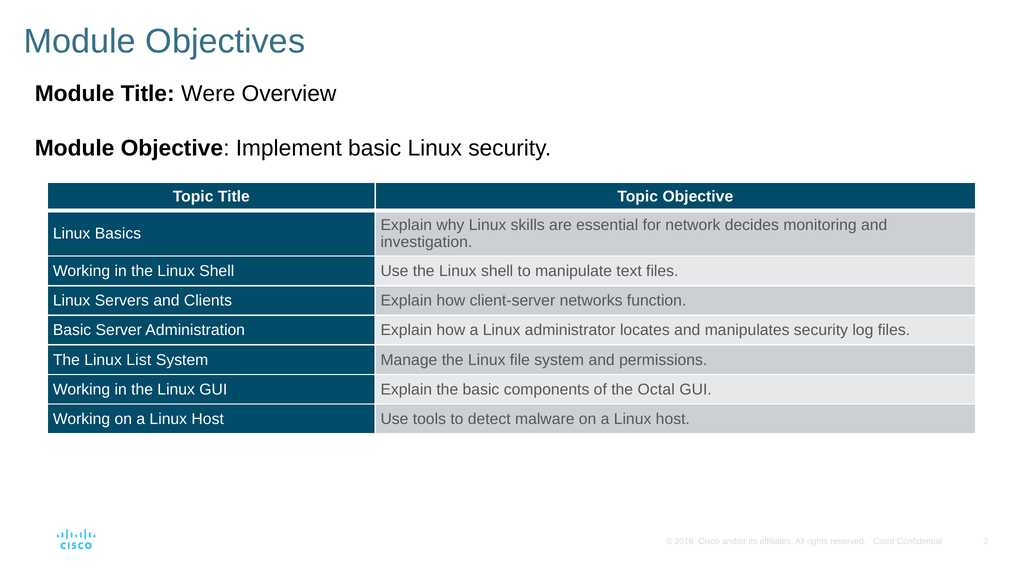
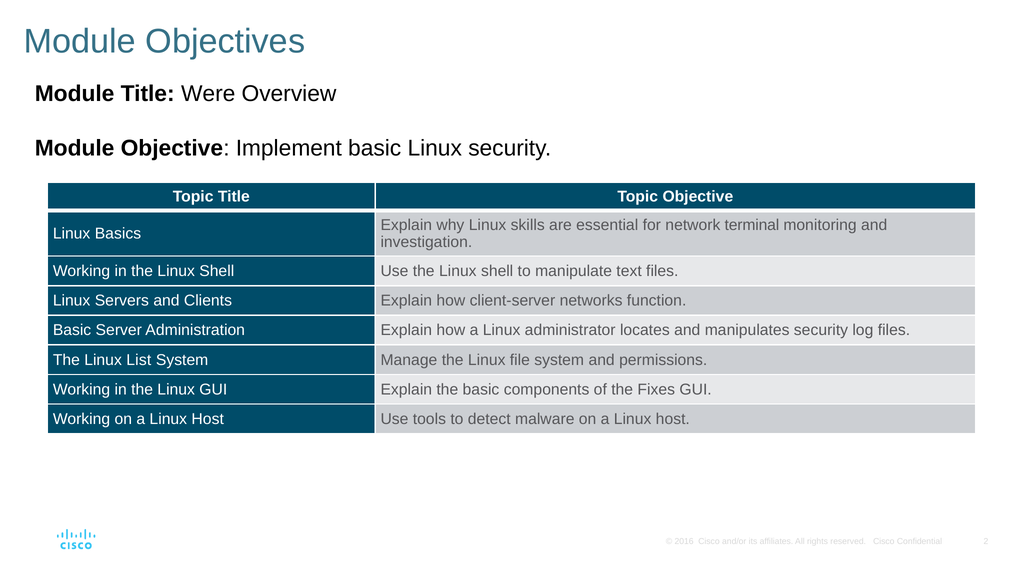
decides: decides -> terminal
Octal: Octal -> Fixes
